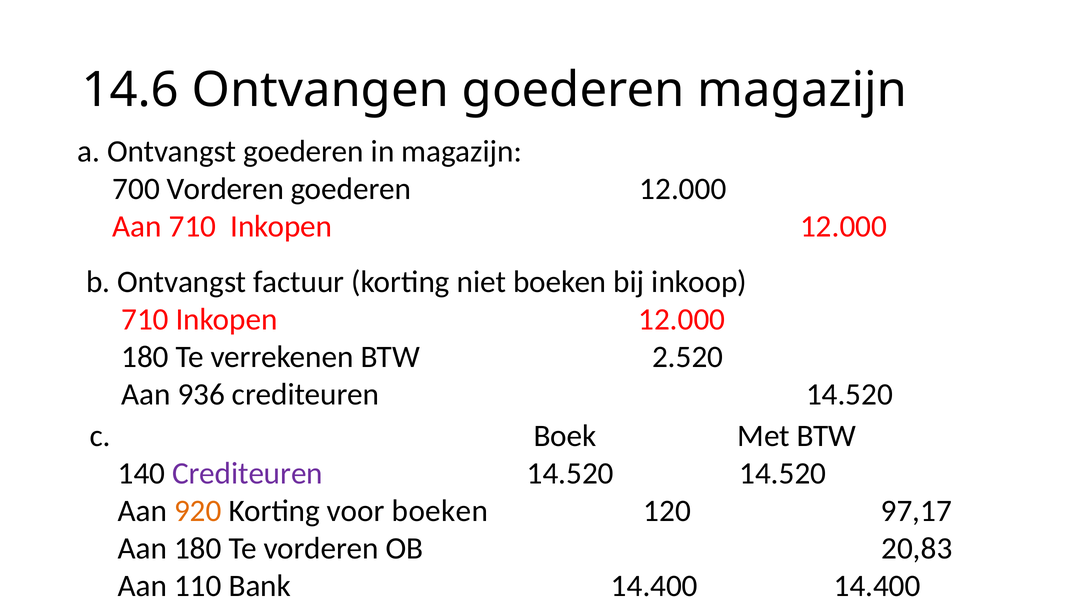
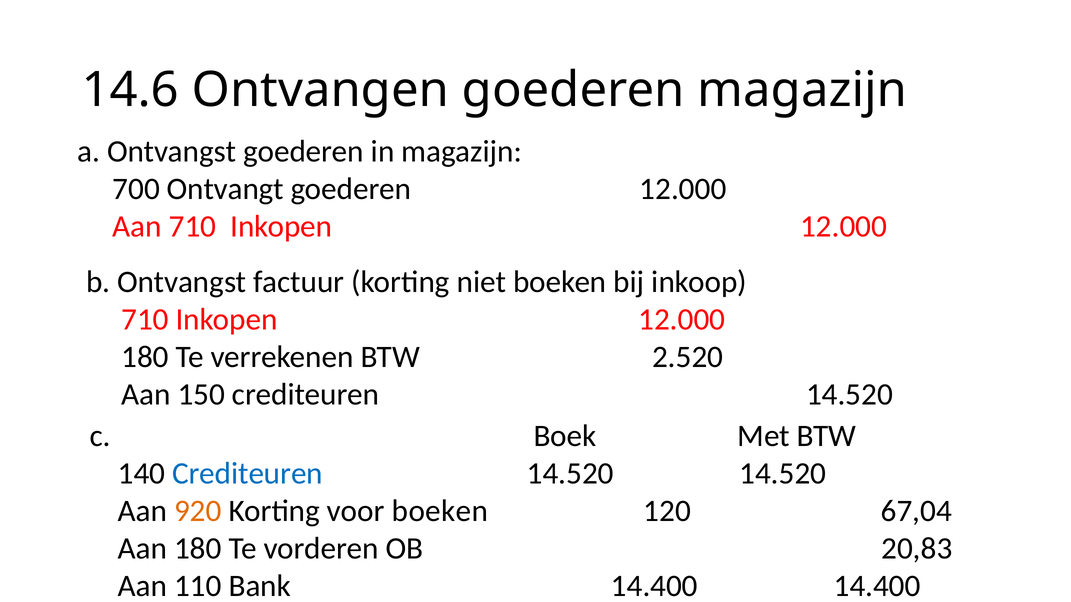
700 Vorderen: Vorderen -> Ontvangt
936: 936 -> 150
Crediteuren at (248, 474) colour: purple -> blue
97,17: 97,17 -> 67,04
